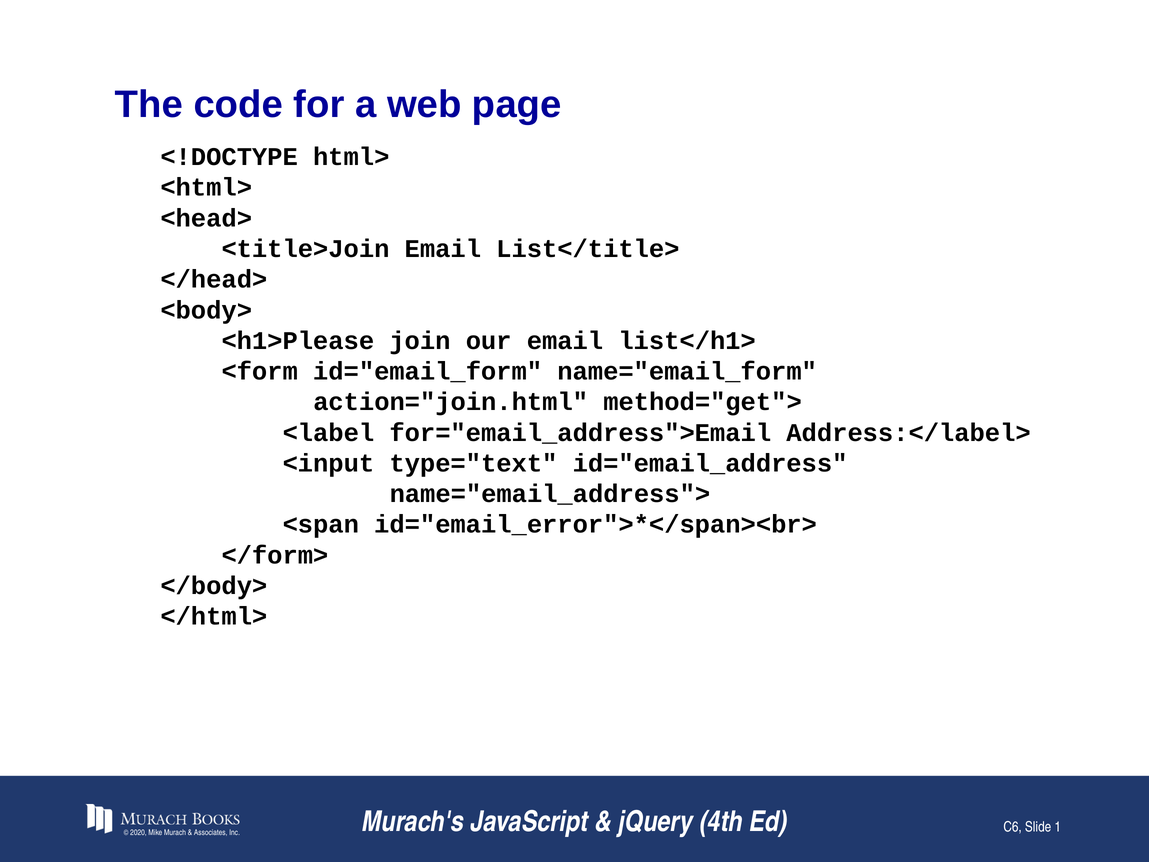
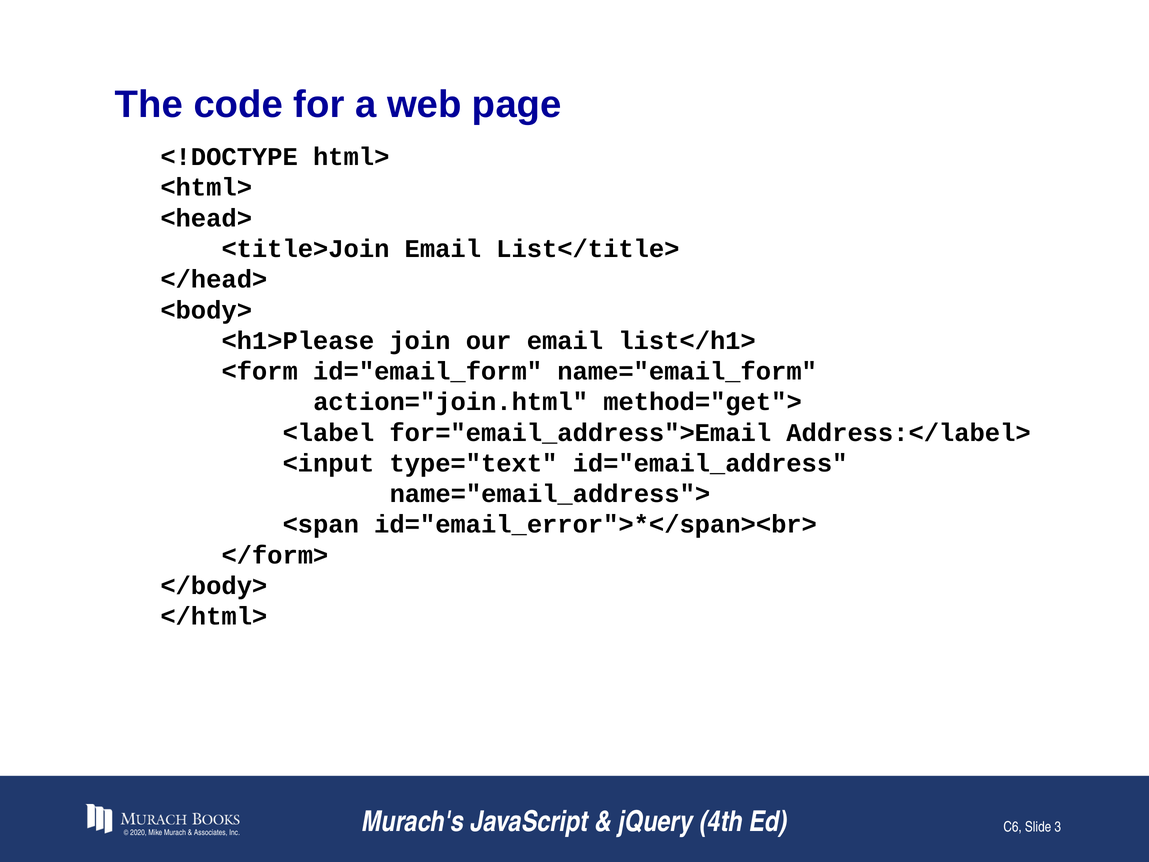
1: 1 -> 3
